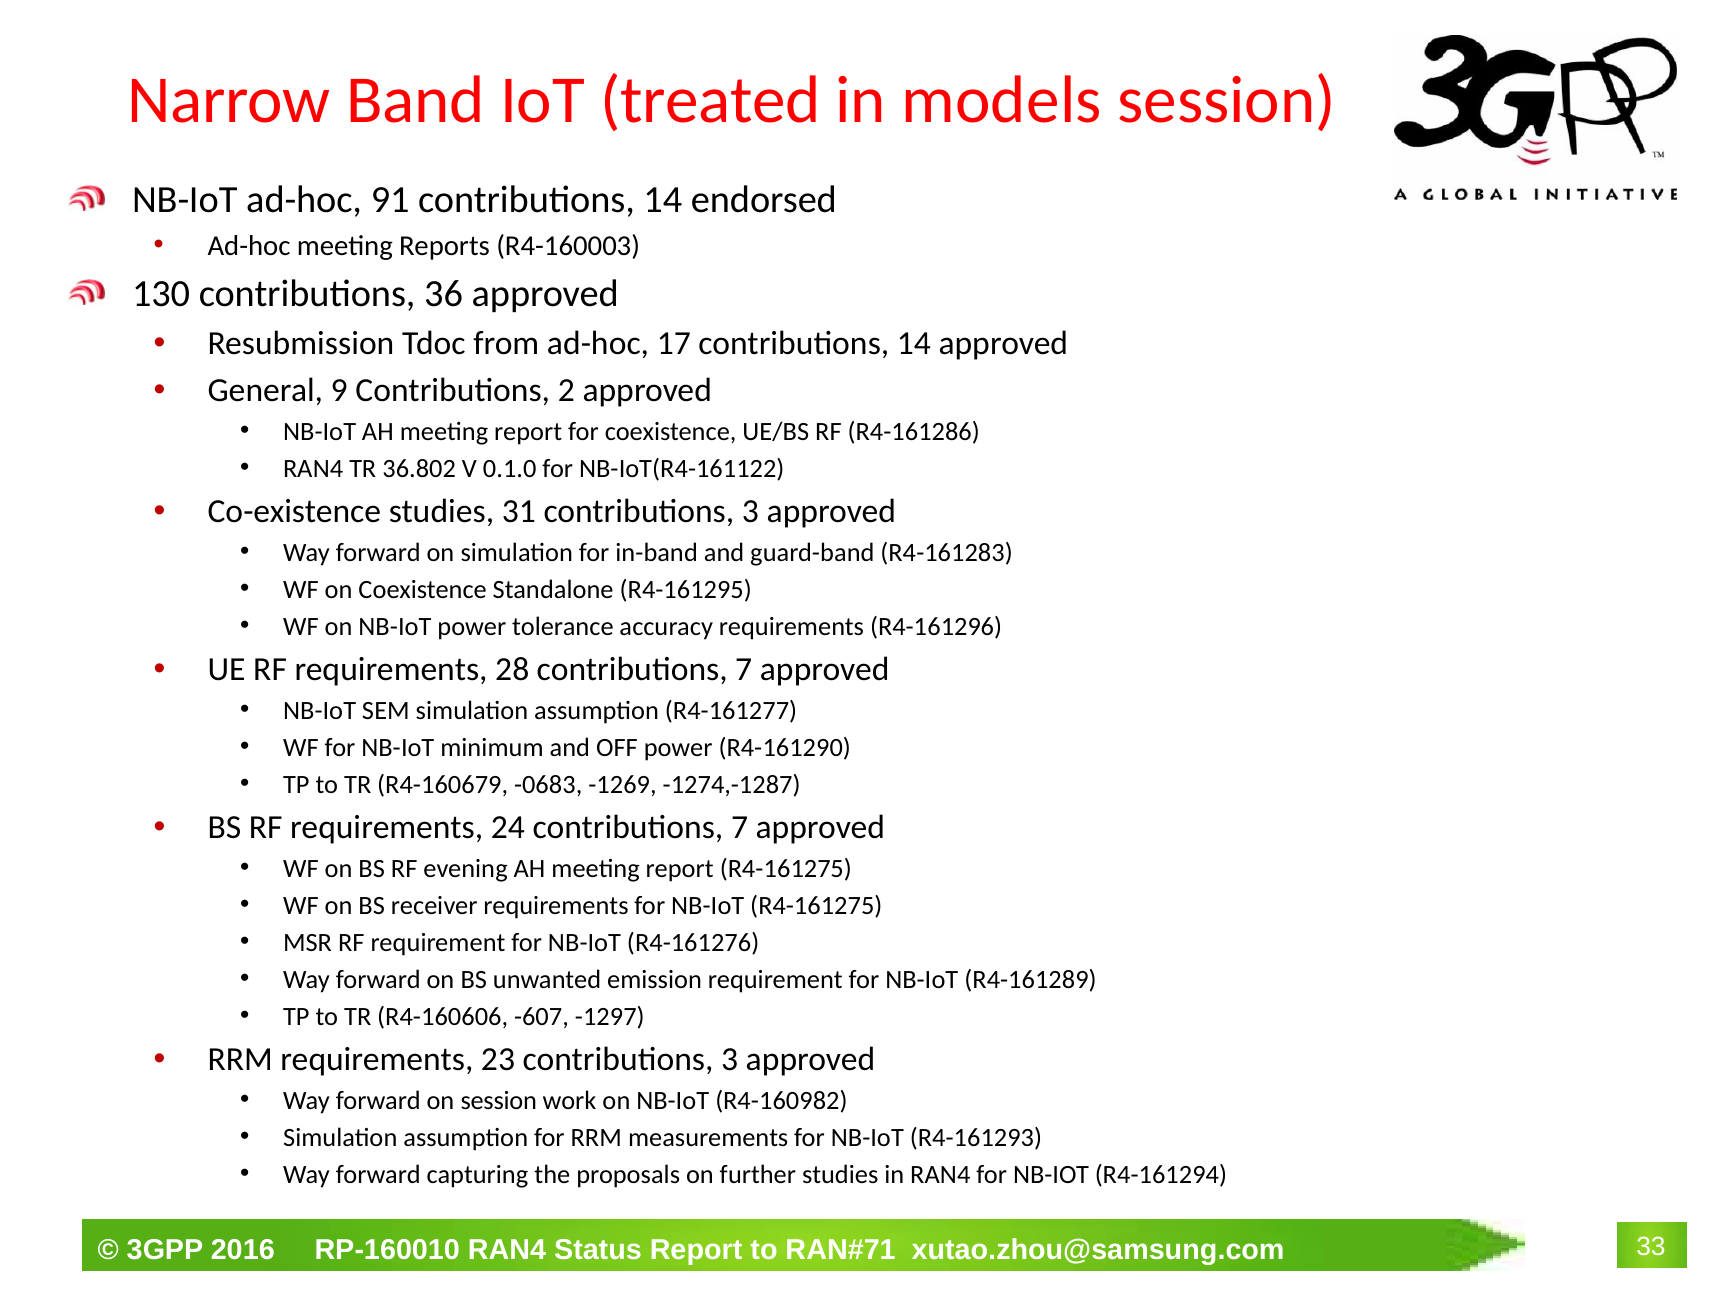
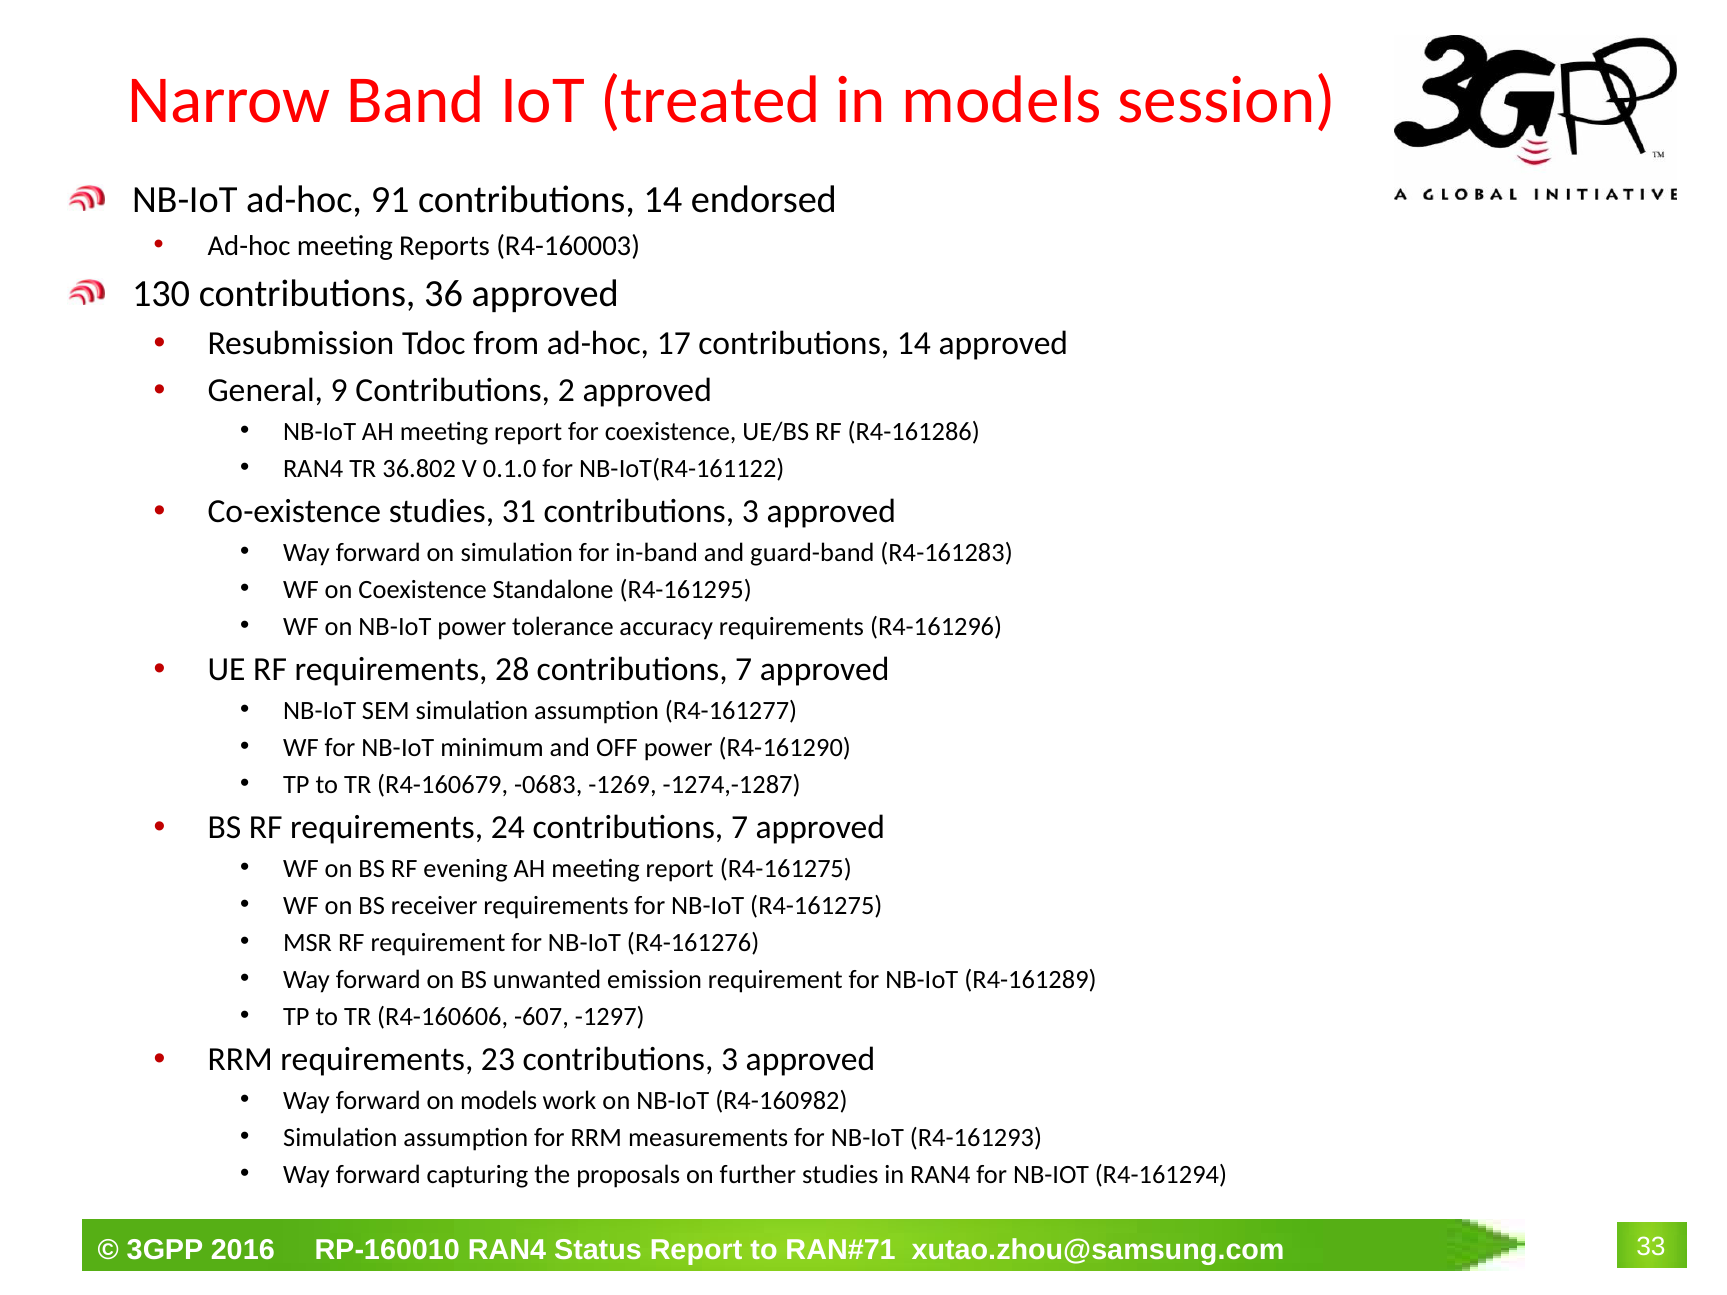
on session: session -> models
